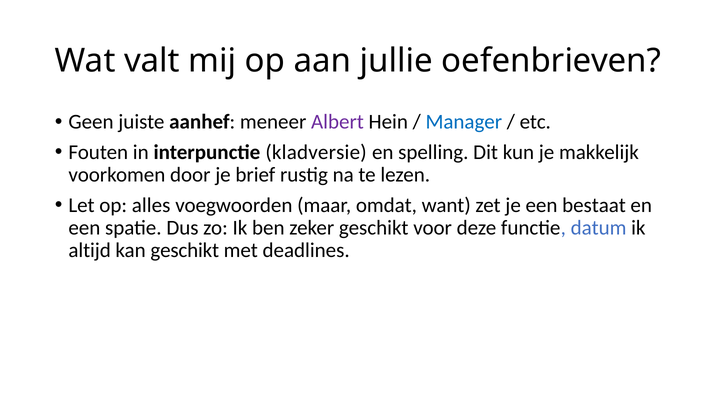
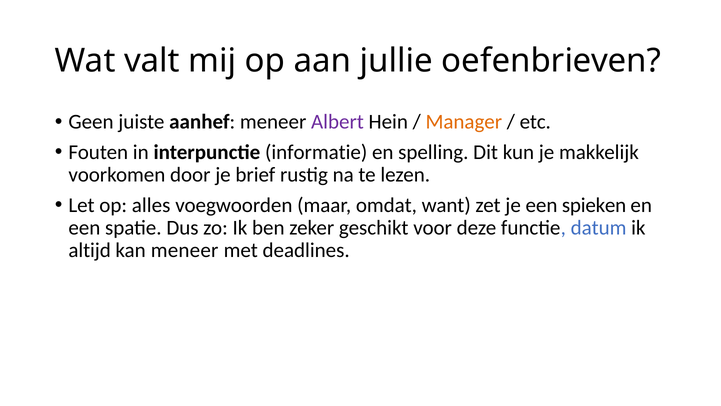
Manager colour: blue -> orange
kladversie: kladversie -> informatie
bestaat: bestaat -> spieken
kan geschikt: geschikt -> meneer
